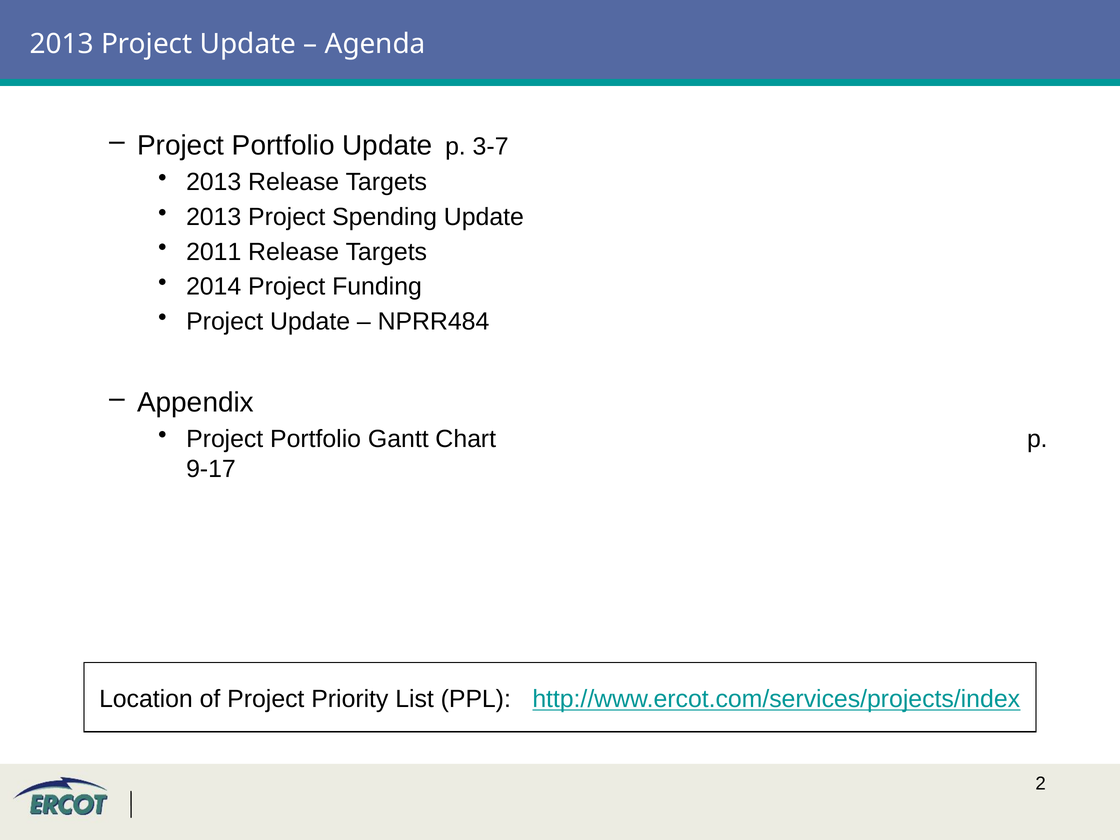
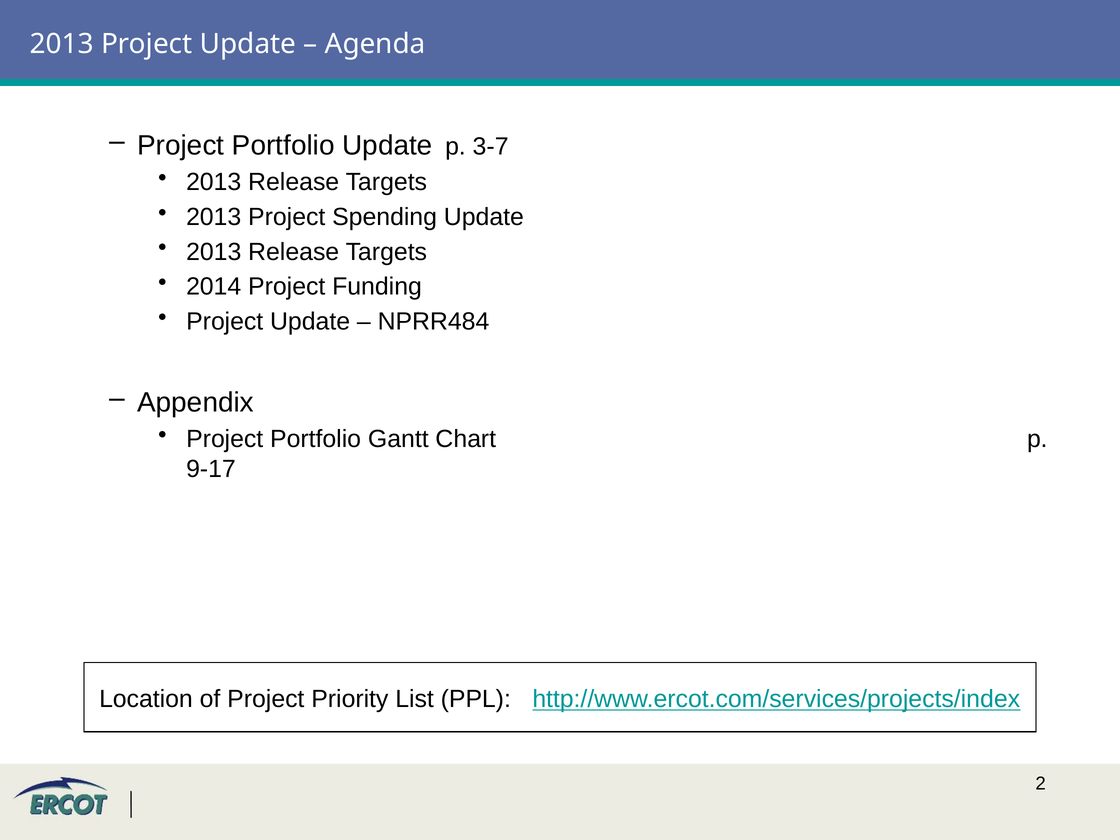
2011 at (214, 252): 2011 -> 2013
